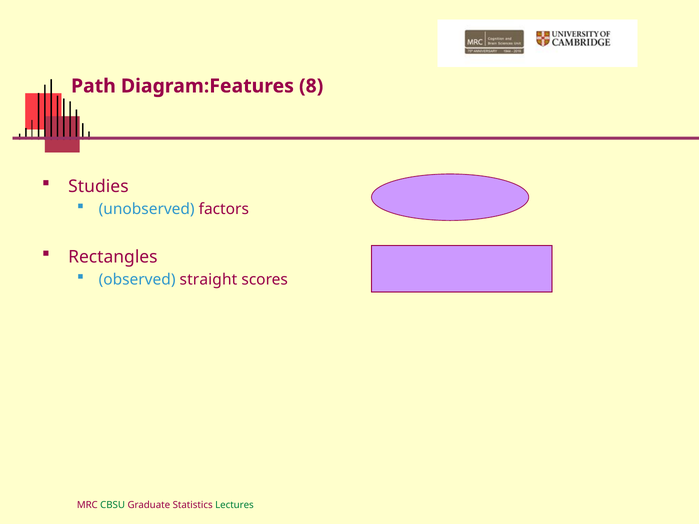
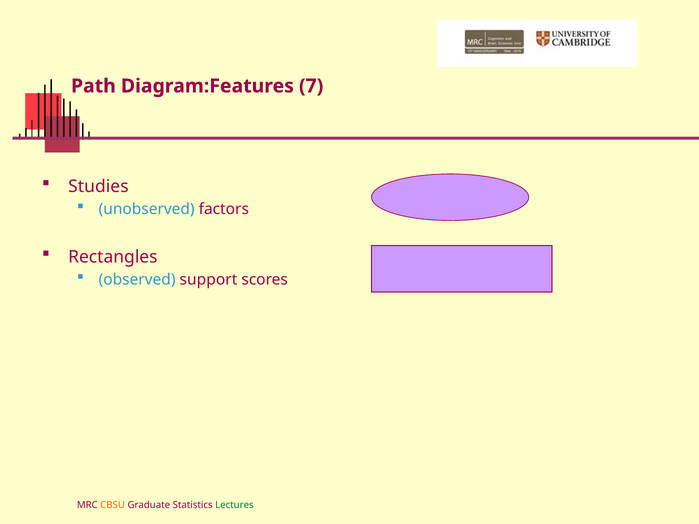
8: 8 -> 7
straight: straight -> support
CBSU colour: green -> orange
